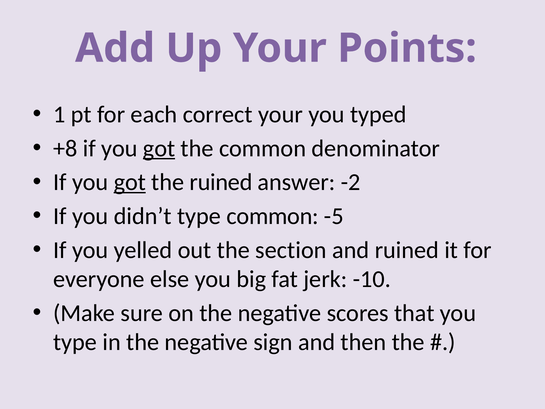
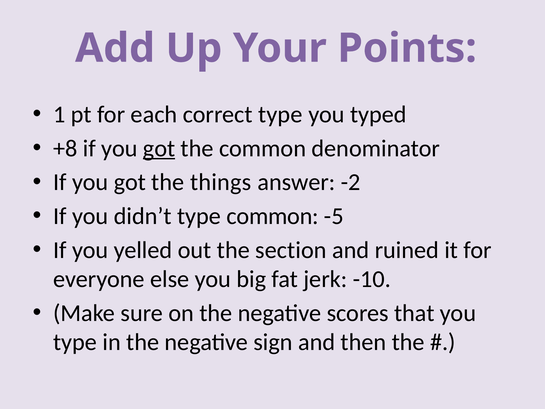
correct your: your -> type
got at (130, 182) underline: present -> none
the ruined: ruined -> things
